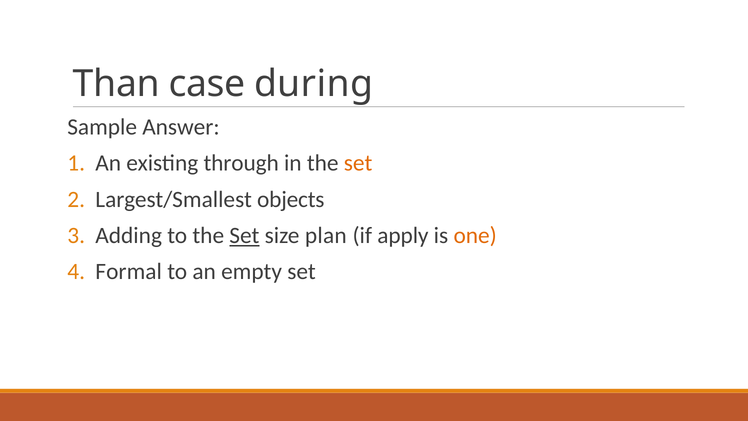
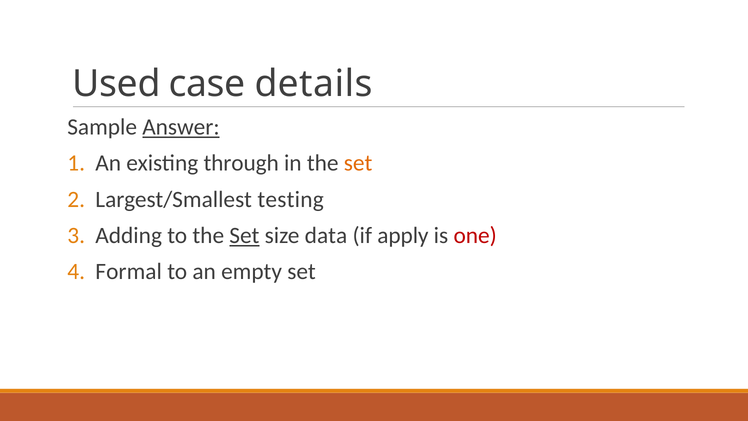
Than: Than -> Used
during: during -> details
Answer underline: none -> present
objects: objects -> testing
plan: plan -> data
one colour: orange -> red
